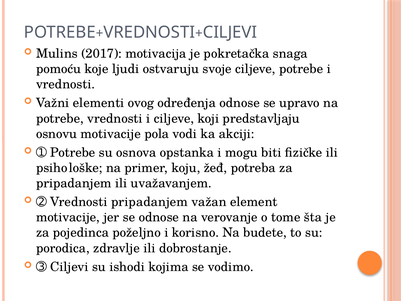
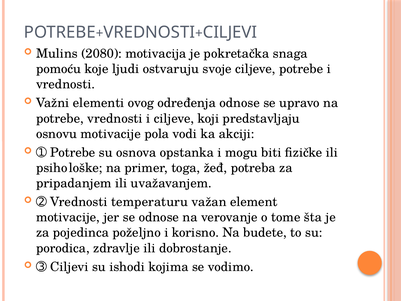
2017: 2017 -> 2080
koju: koju -> toga
Vrednosti pripadanjem: pripadanjem -> temperaturu
